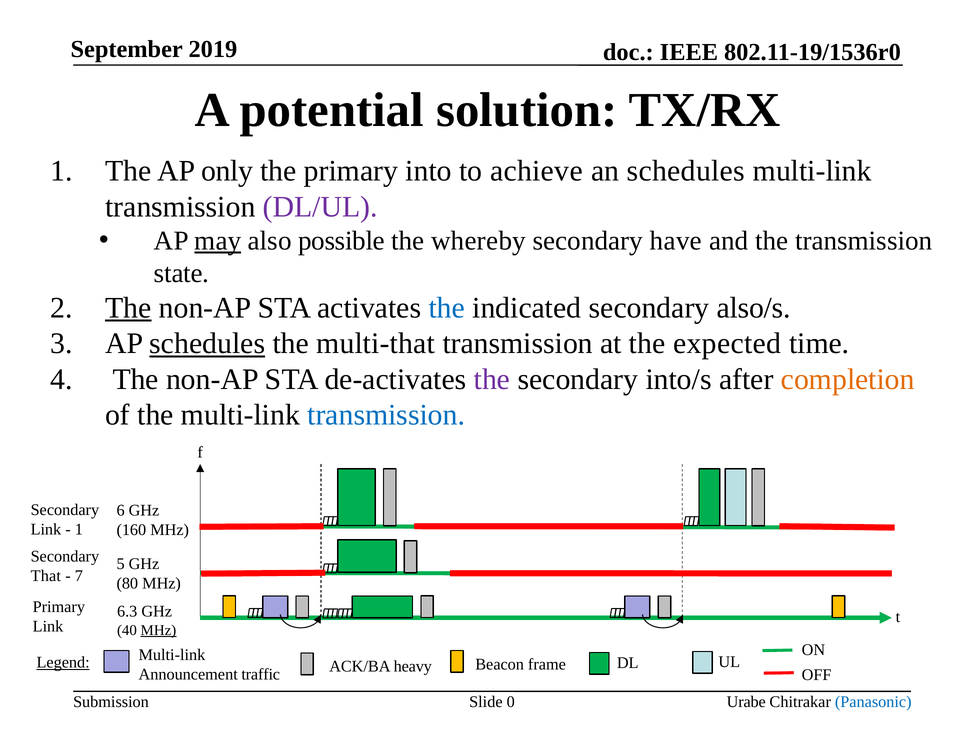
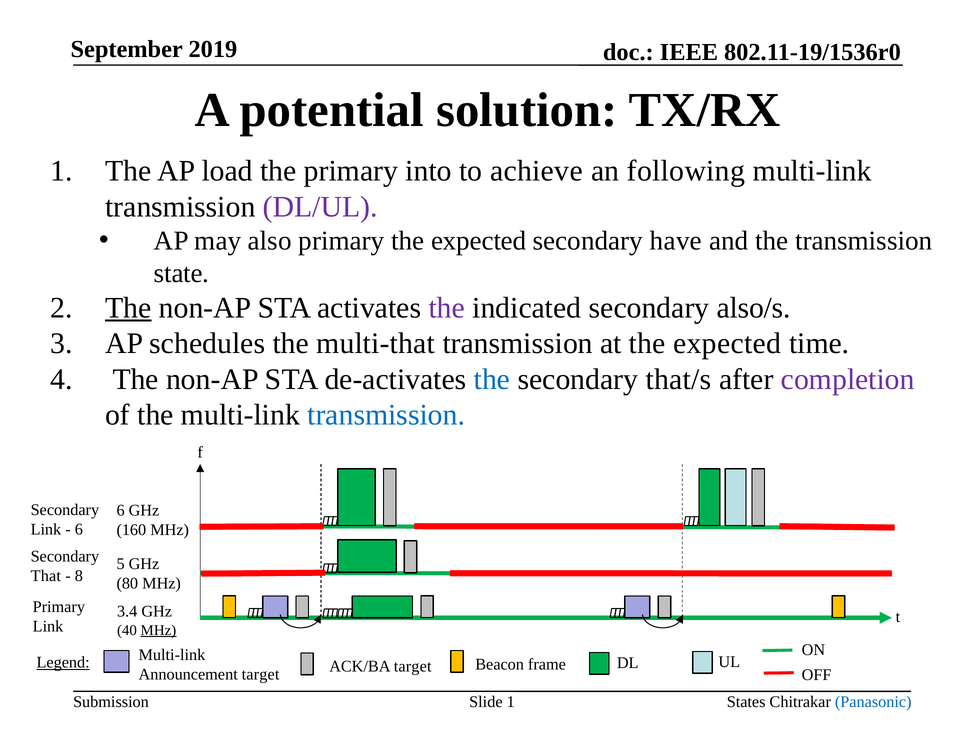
only: only -> load
an schedules: schedules -> following
may underline: present -> none
also possible: possible -> primary
whereby at (479, 241): whereby -> expected
the at (447, 308) colour: blue -> purple
schedules at (207, 344) underline: present -> none
the at (492, 379) colour: purple -> blue
into/s: into/s -> that/s
completion colour: orange -> purple
1 at (79, 529): 1 -> 6
7: 7 -> 8
6.3: 6.3 -> 3.4
ACK/BA heavy: heavy -> target
Announcement traffic: traffic -> target
Slide 0: 0 -> 1
Urabe: Urabe -> States
